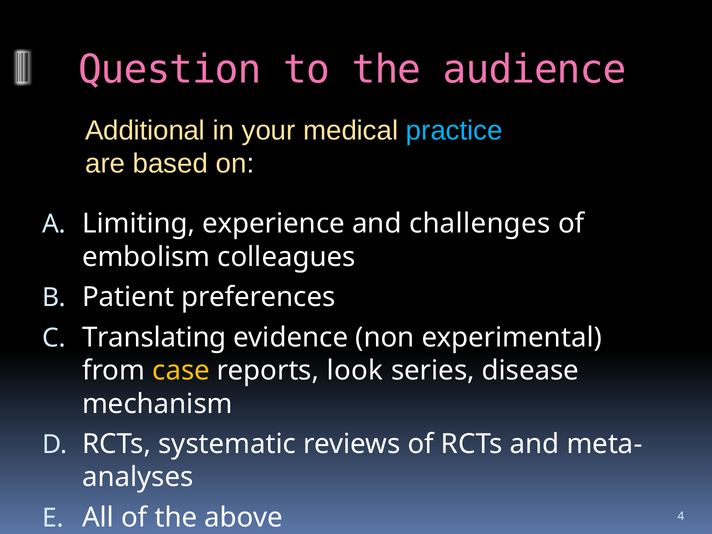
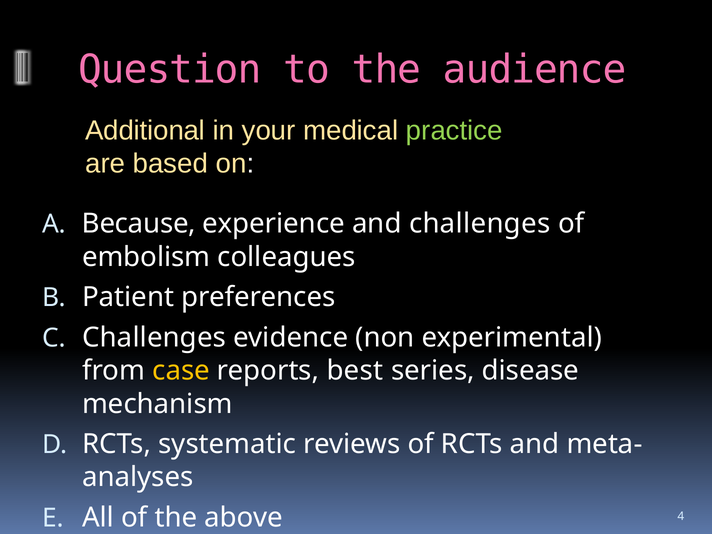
practice colour: light blue -> light green
Limiting: Limiting -> Because
Translating at (154, 337): Translating -> Challenges
look: look -> best
